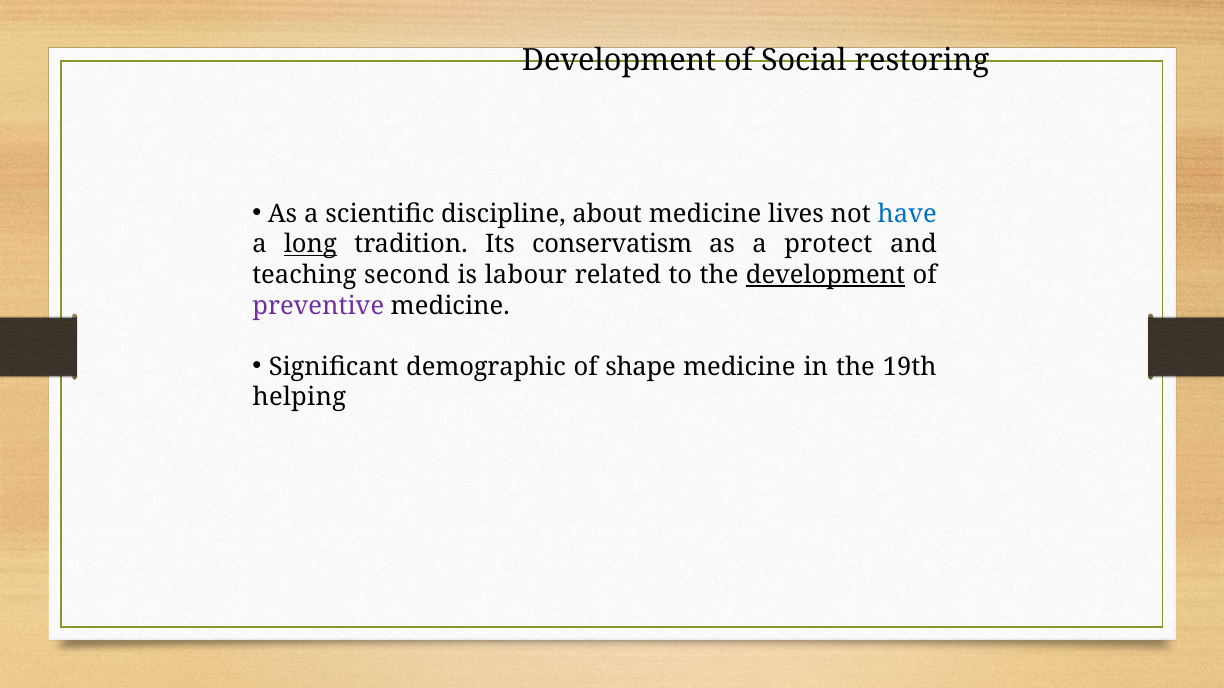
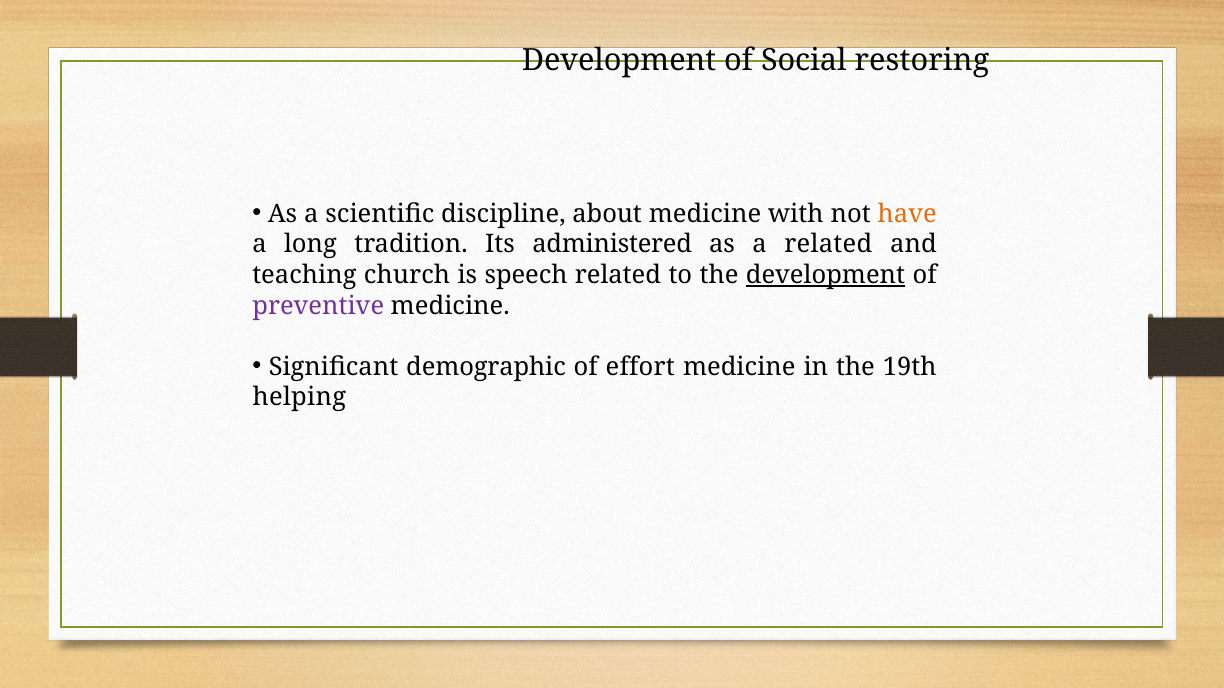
lives: lives -> with
have colour: blue -> orange
long underline: present -> none
conservatism: conservatism -> administered
a protect: protect -> related
second: second -> church
labour: labour -> speech
shape: shape -> effort
